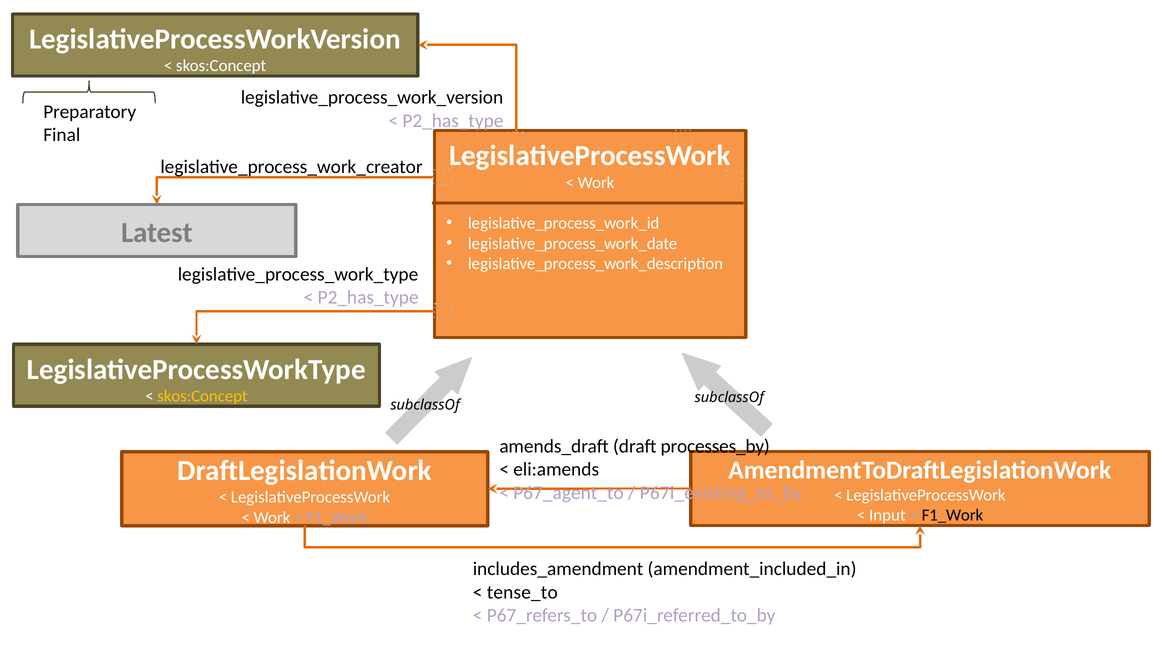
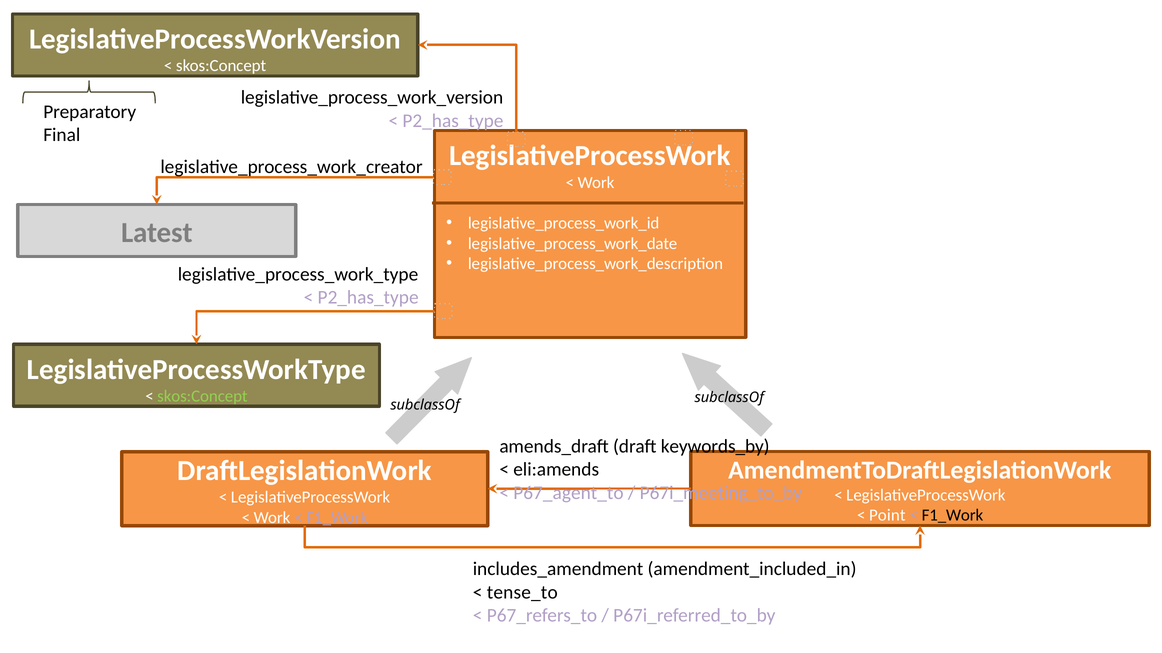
skos:Concept at (202, 397) colour: yellow -> light green
processes_by: processes_by -> keywords_by
P67i_existing_to_by: P67i_existing_to_by -> P67i_meeting_to_by
Input: Input -> Point
